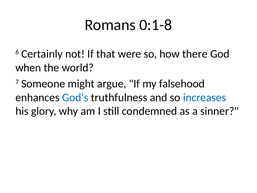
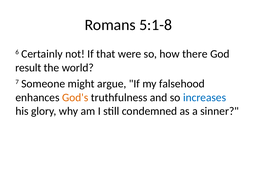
0:1-8: 0:1-8 -> 5:1-8
when: when -> result
God's colour: blue -> orange
